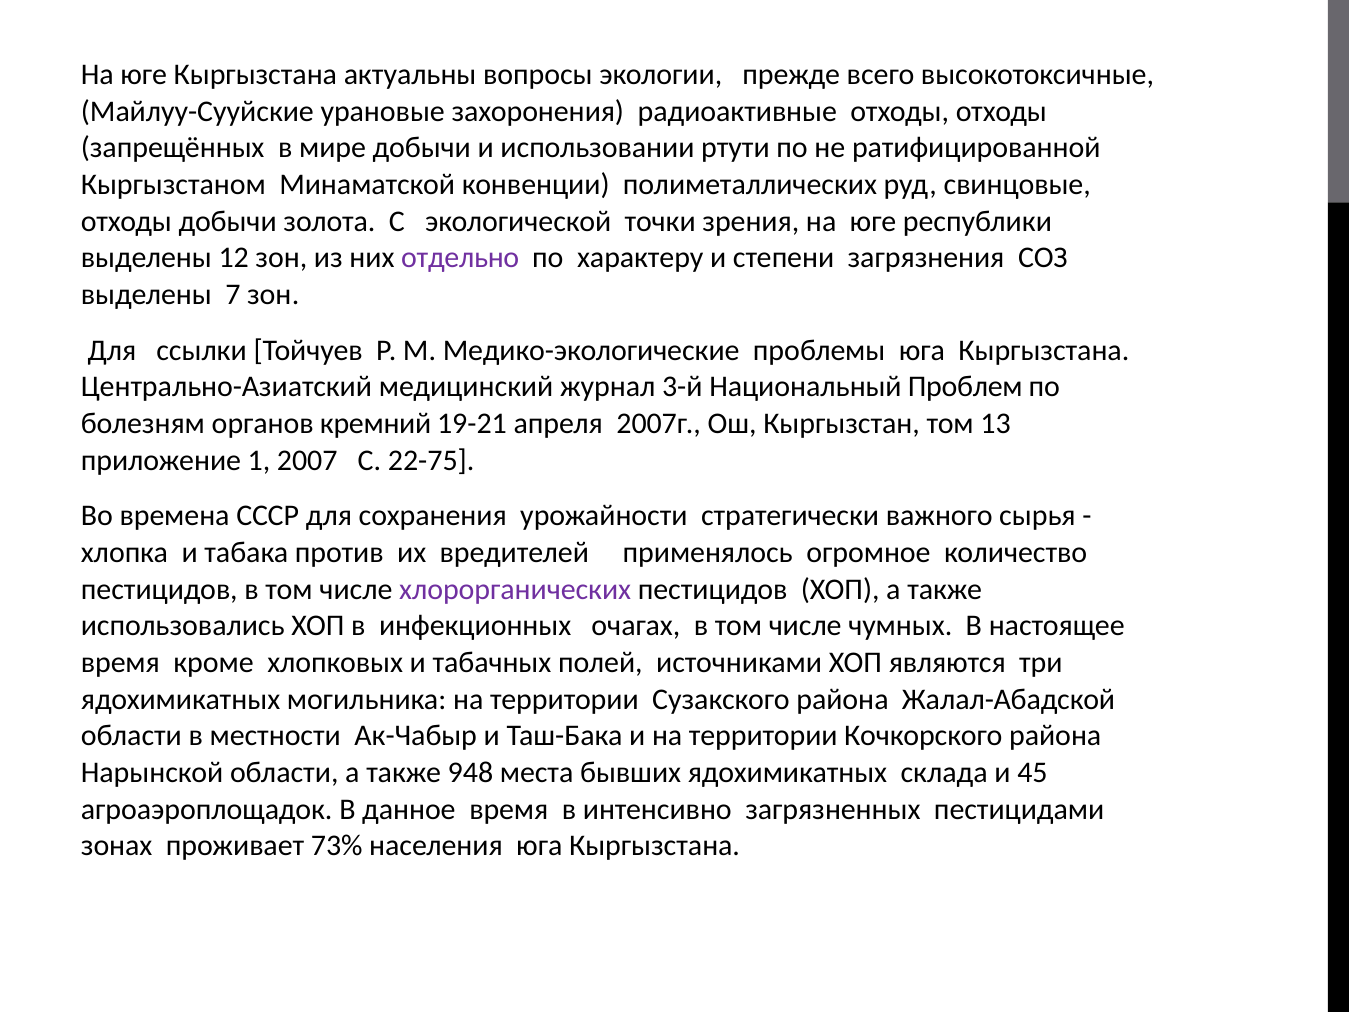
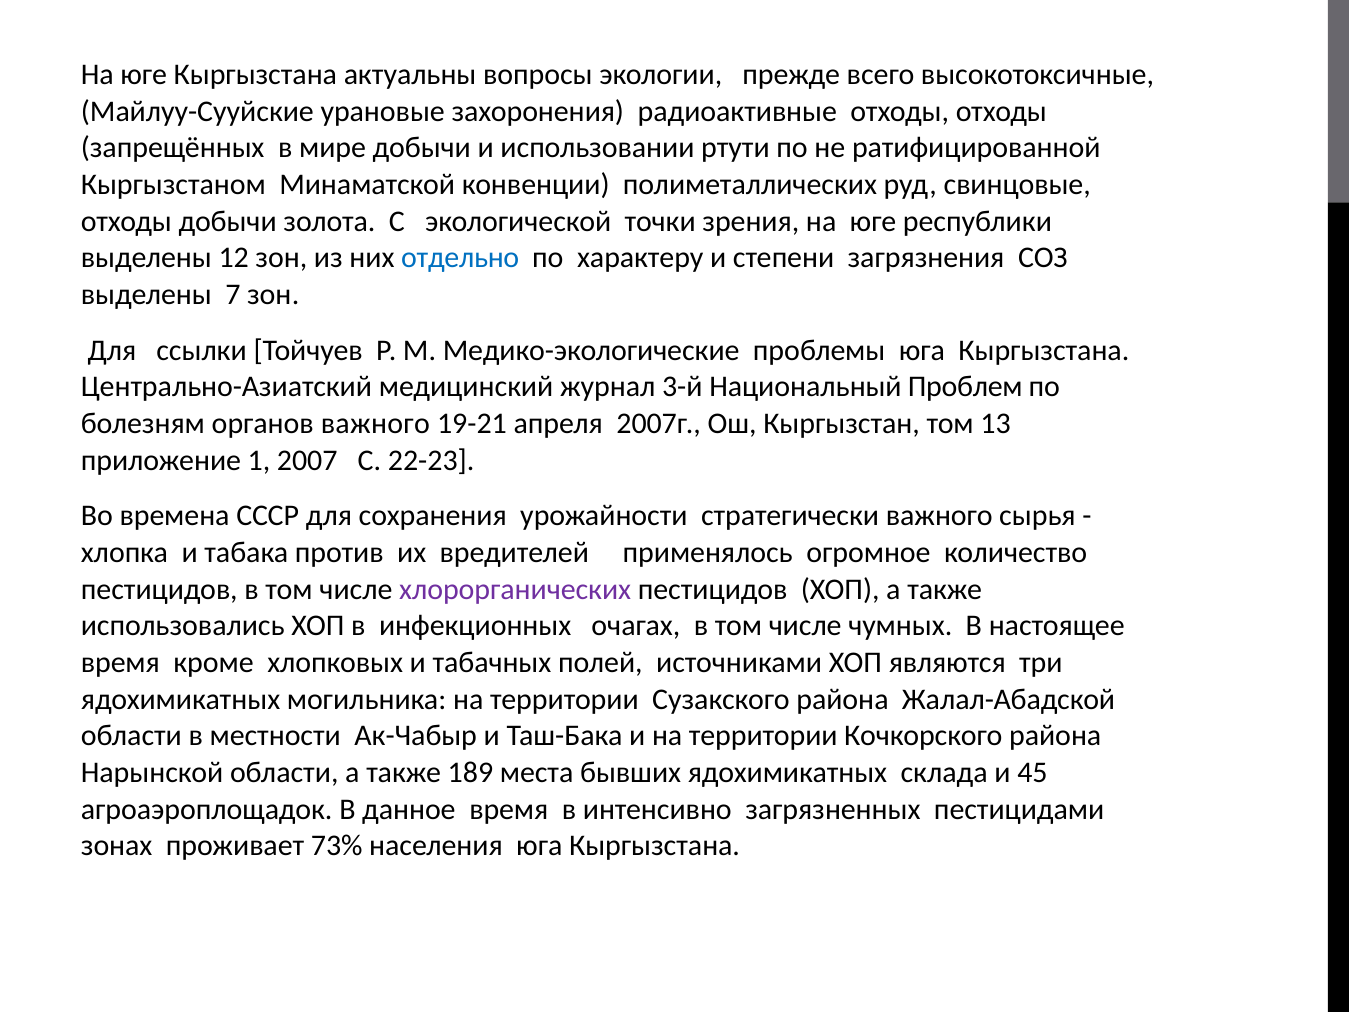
отдельно colour: purple -> blue
органов кремний: кремний -> важного
22-75: 22-75 -> 22-23
948: 948 -> 189
